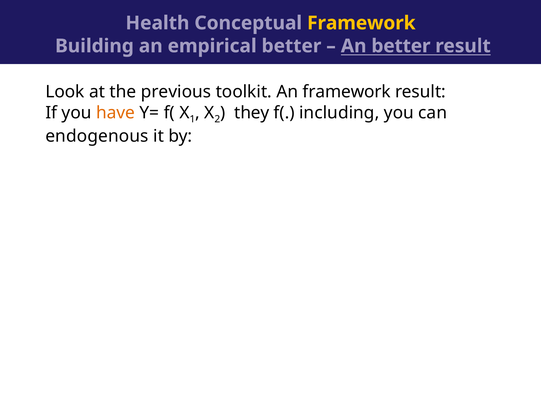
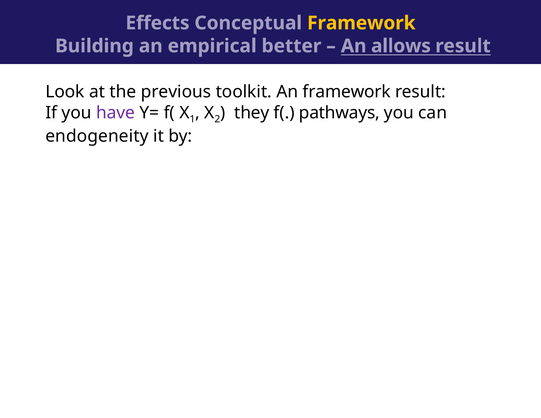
Health: Health -> Effects
An better: better -> allows
have colour: orange -> purple
including: including -> pathways
endogenous: endogenous -> endogeneity
